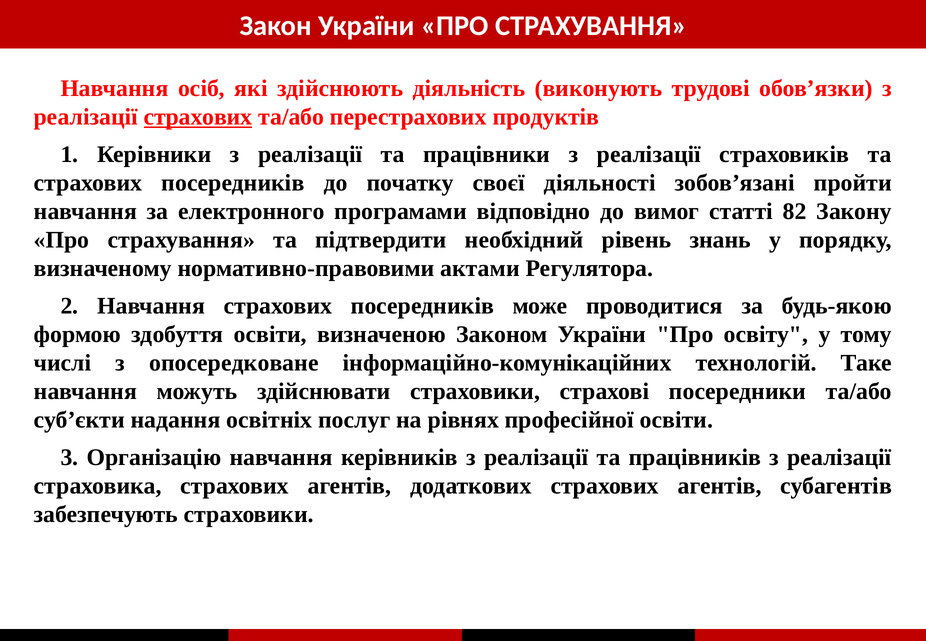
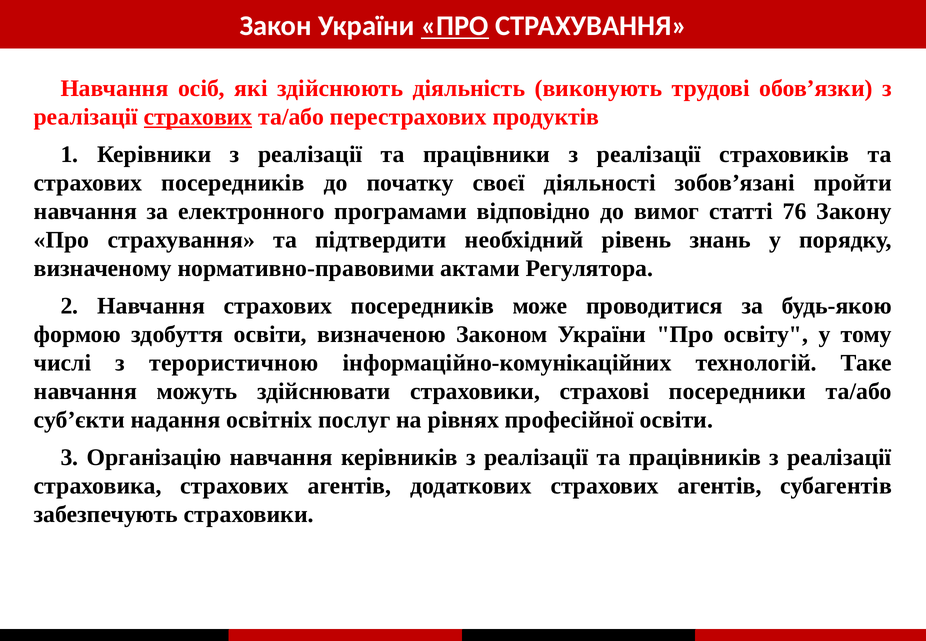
ПРО at (455, 26) underline: none -> present
82: 82 -> 76
опосередковане: опосередковане -> терористичною
